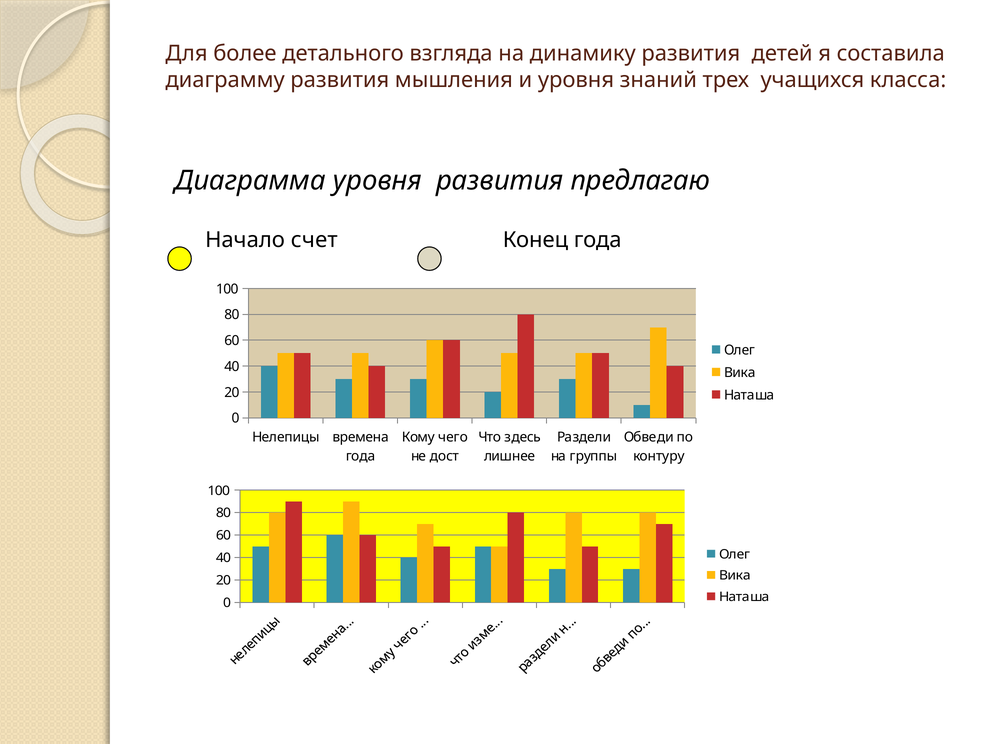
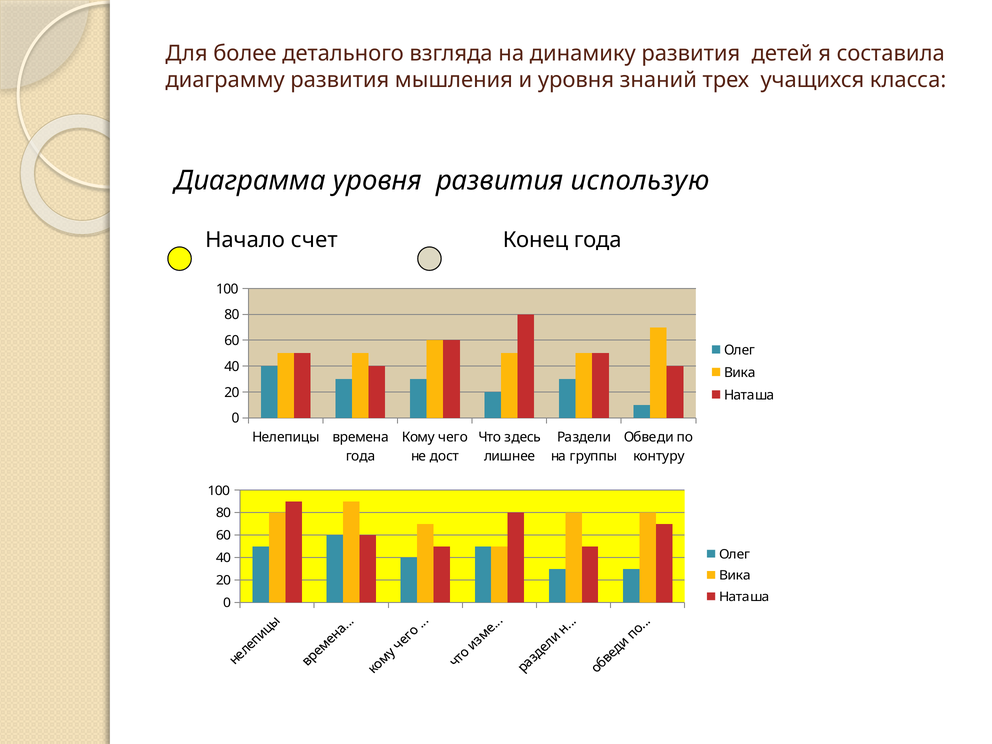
предлагаю: предлагаю -> использую
